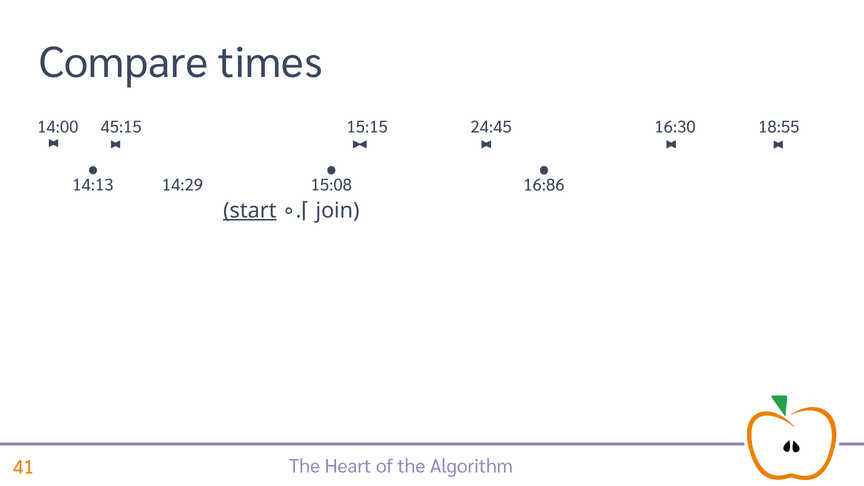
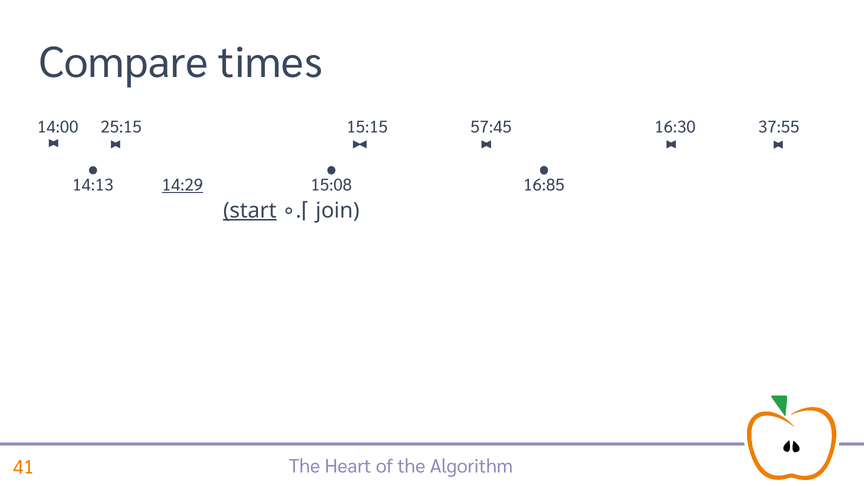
45:15: 45:15 -> 25:15
24:45: 24:45 -> 57:45
18:55: 18:55 -> 37:55
14:29 underline: none -> present
16:86: 16:86 -> 16:85
